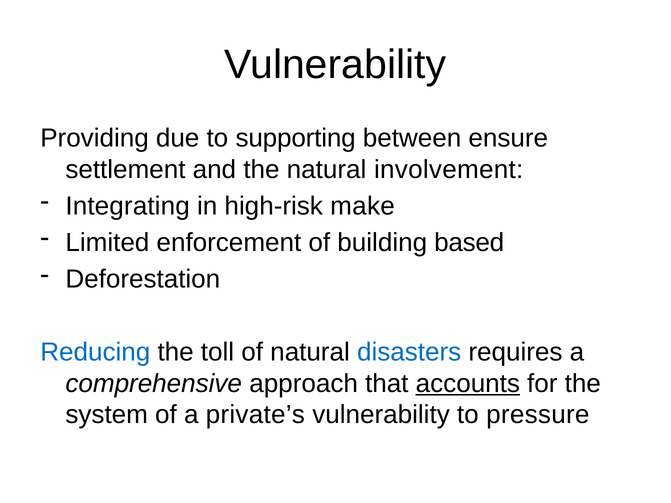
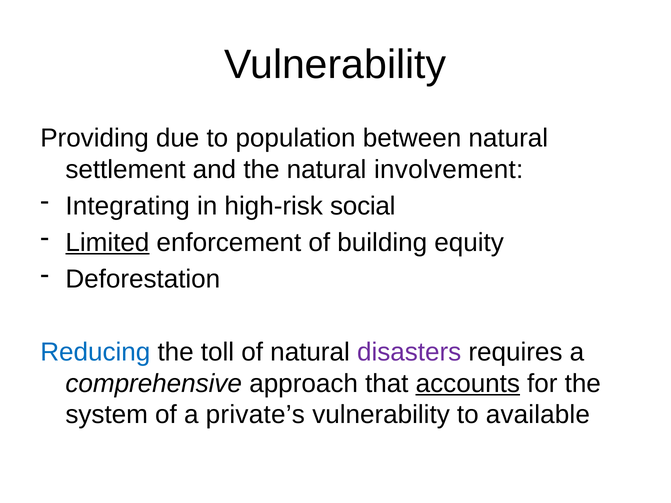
supporting: supporting -> population
between ensure: ensure -> natural
make: make -> social
Limited underline: none -> present
based: based -> equity
disasters colour: blue -> purple
pressure: pressure -> available
